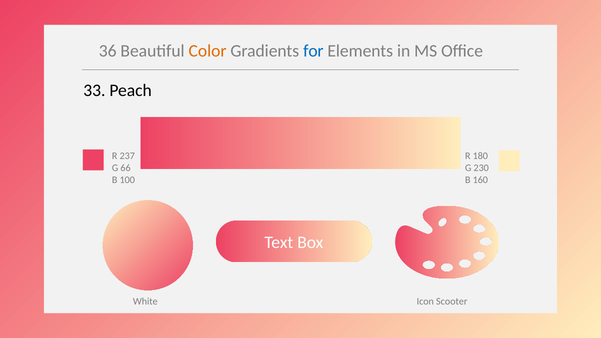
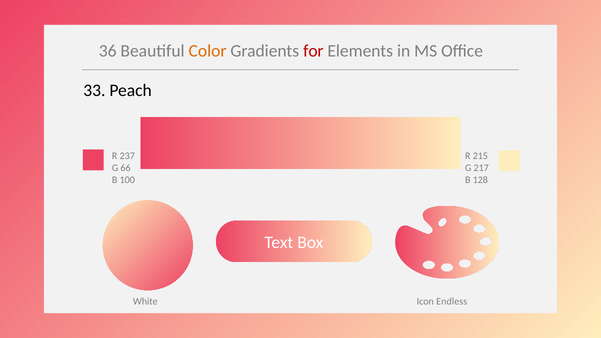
for colour: blue -> red
180: 180 -> 215
230: 230 -> 217
160: 160 -> 128
Scooter: Scooter -> Endless
